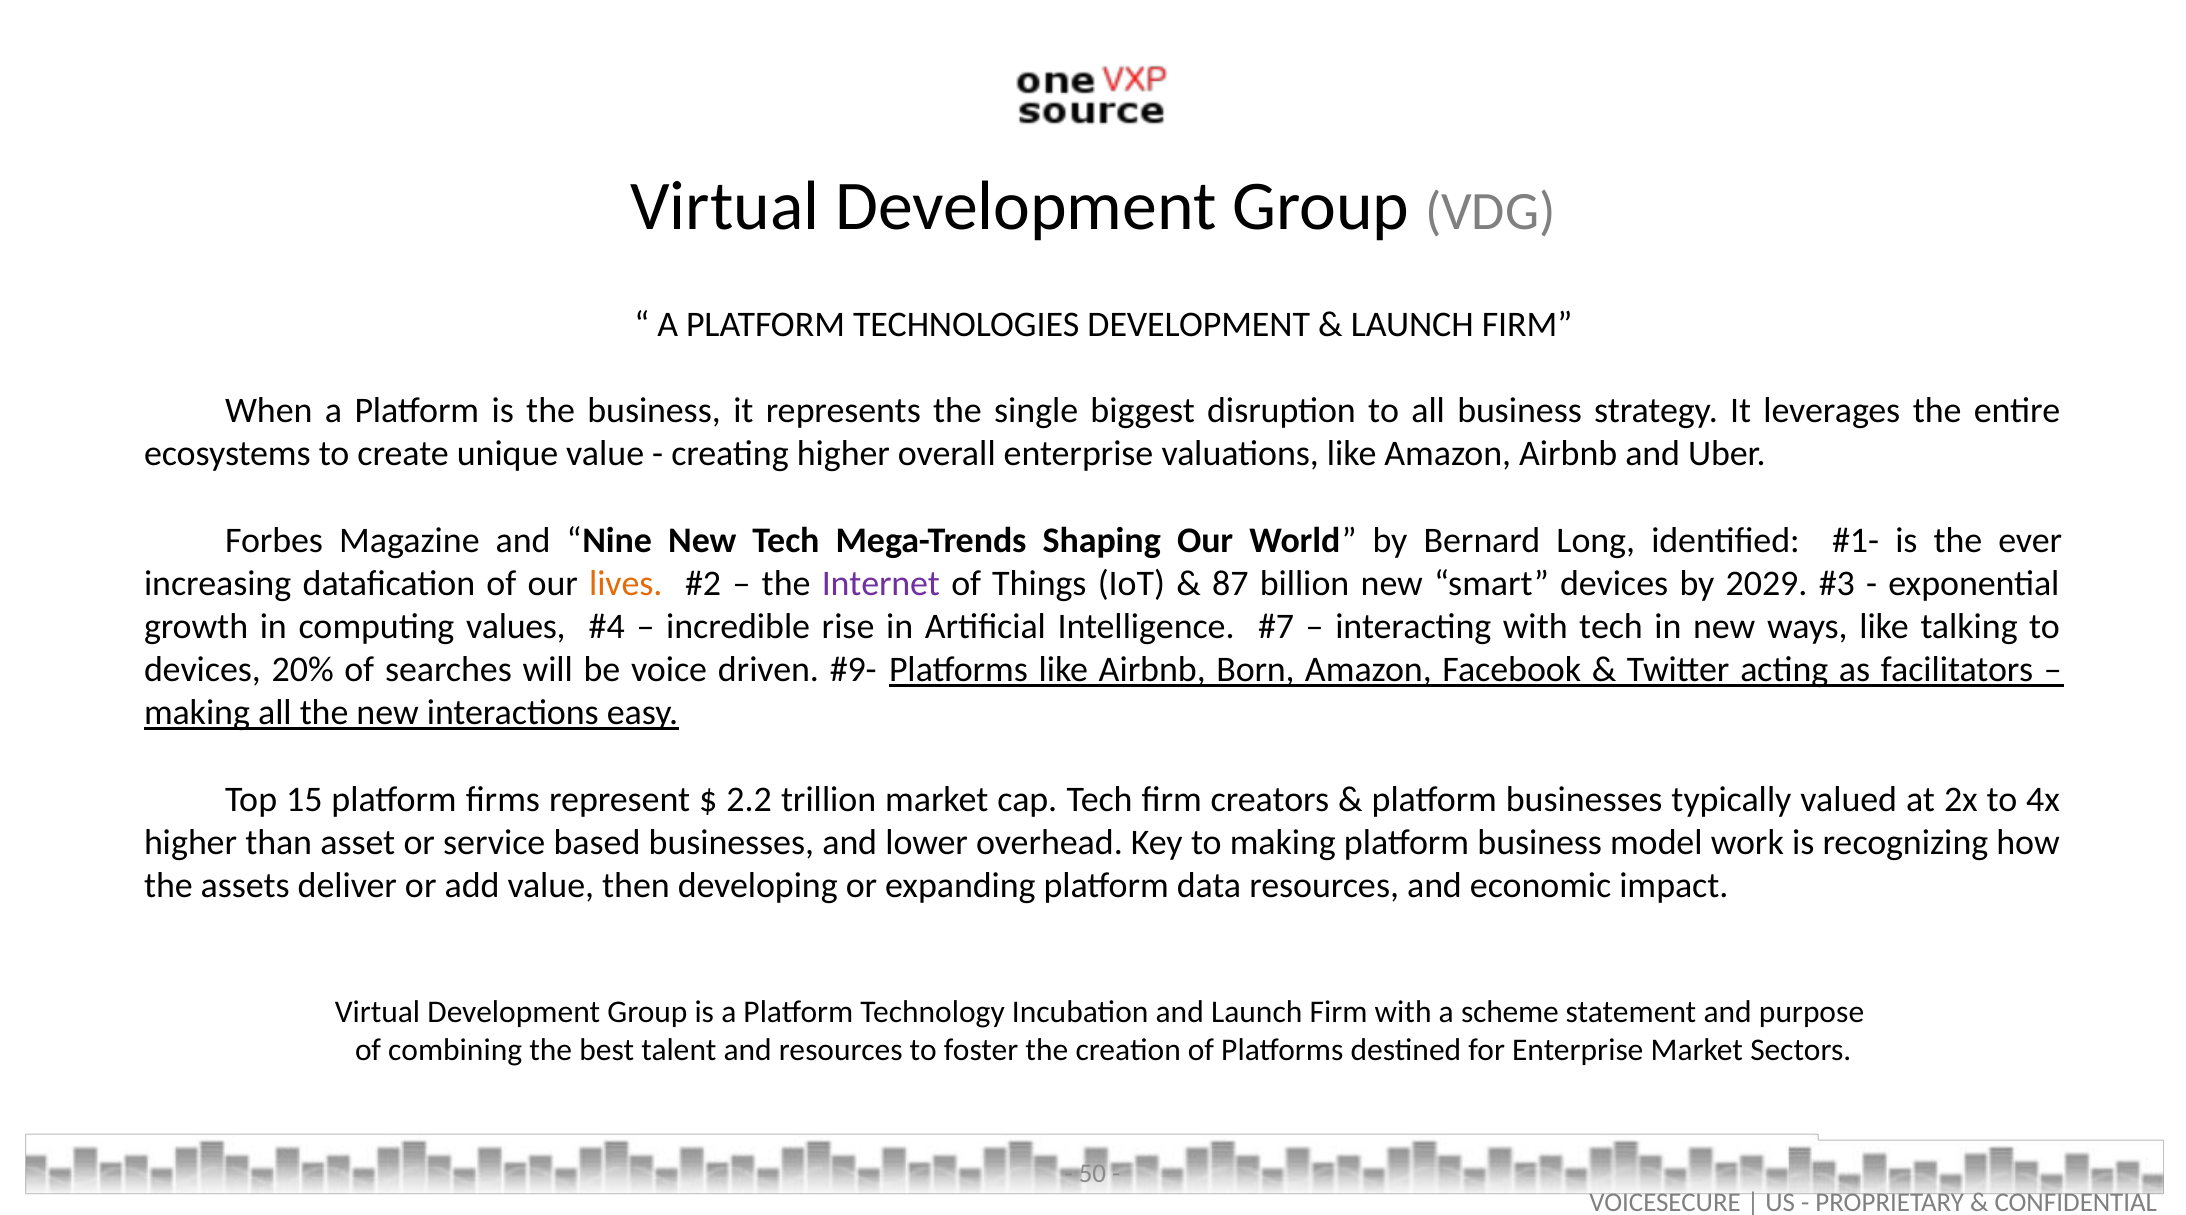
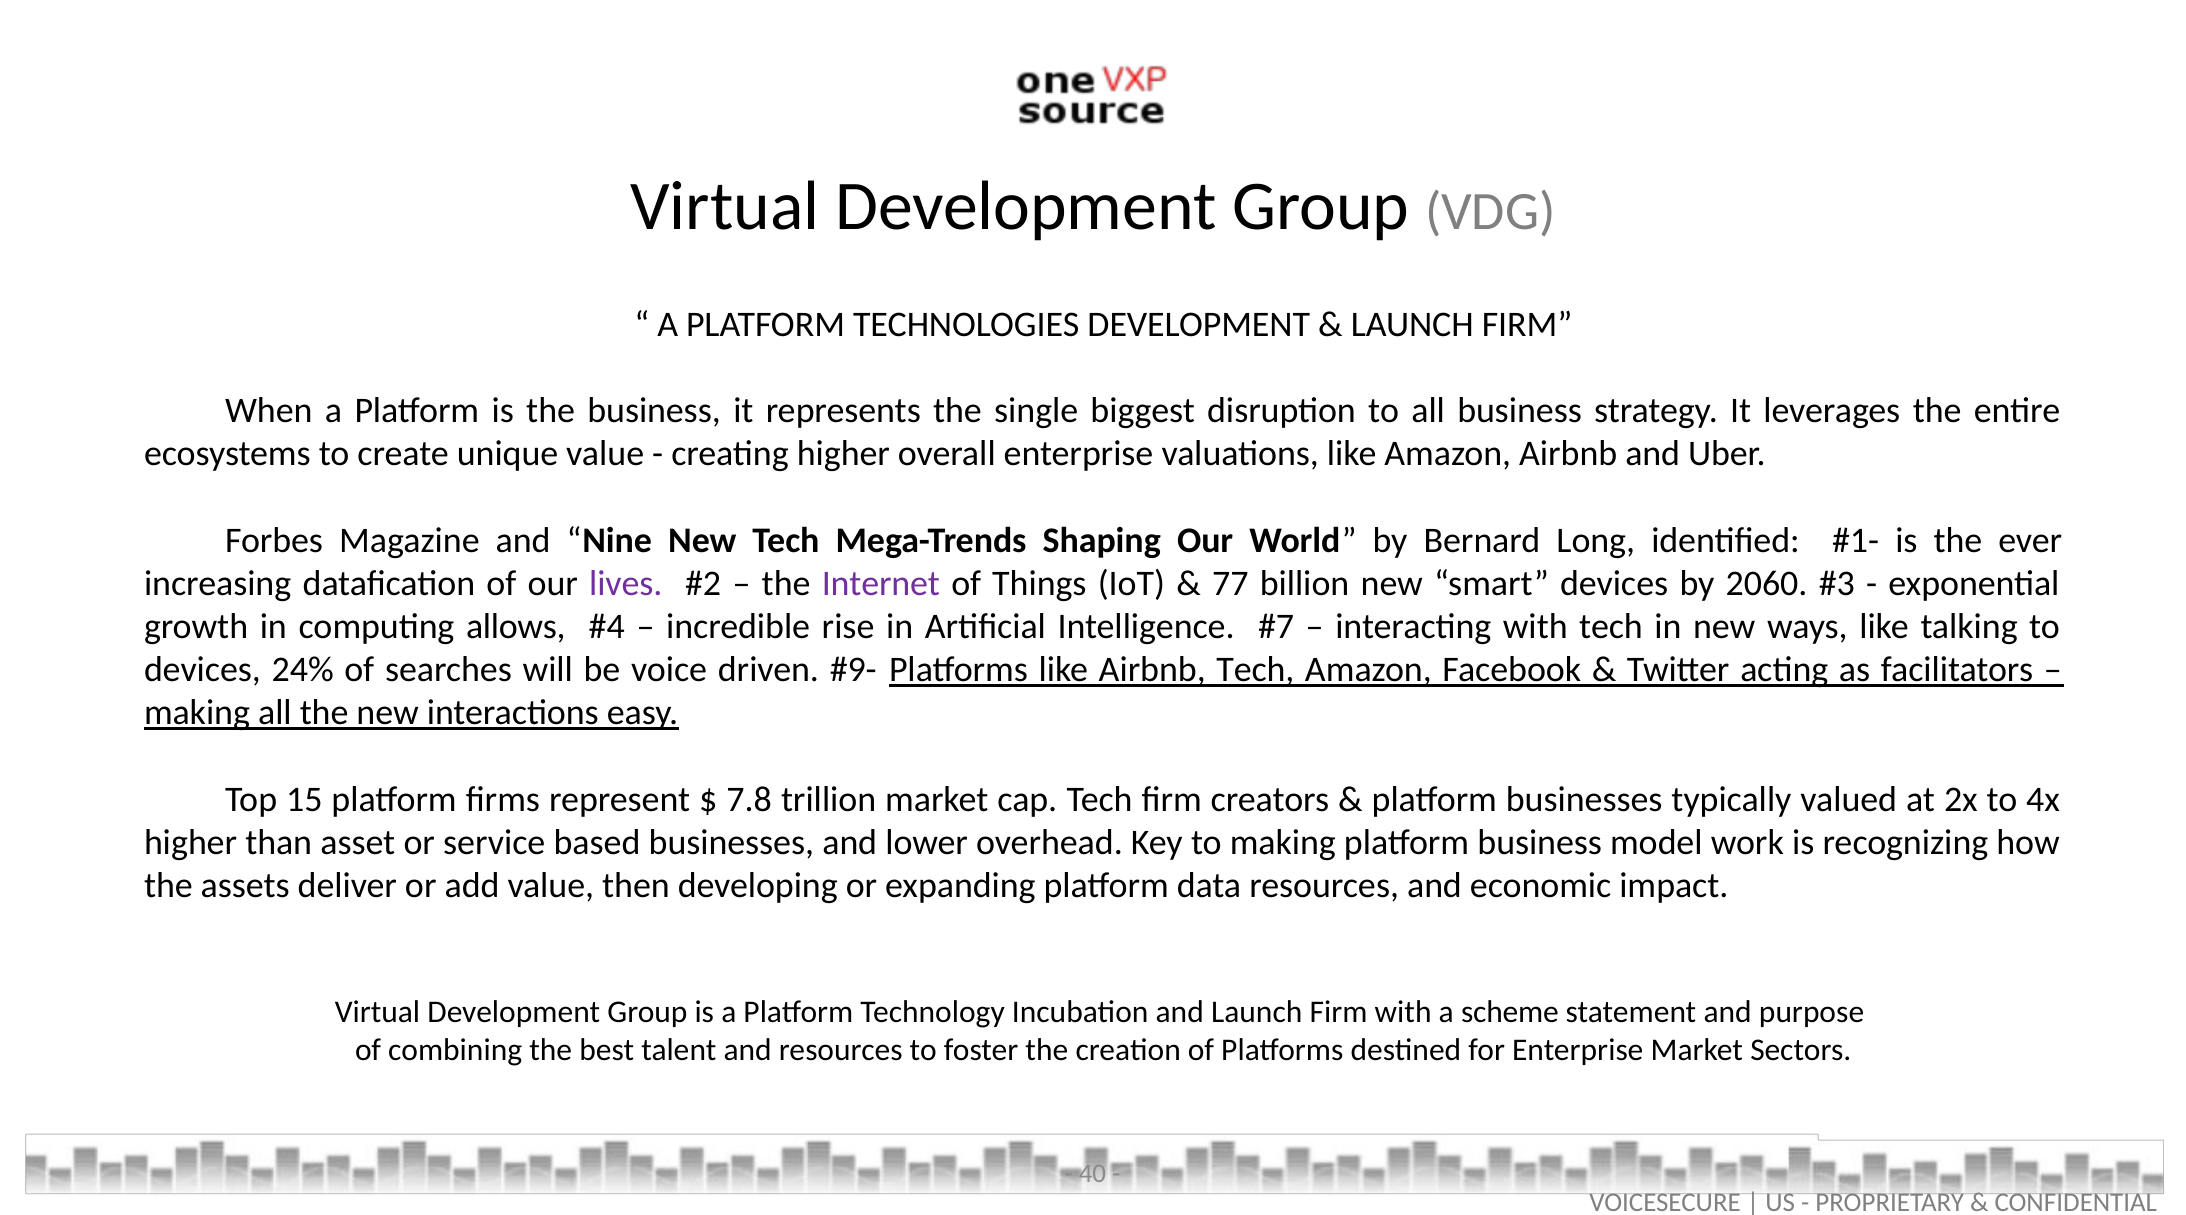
lives colour: orange -> purple
87: 87 -> 77
2029: 2029 -> 2060
values: values -> allows
20%: 20% -> 24%
Airbnb Born: Born -> Tech
2.2: 2.2 -> 7.8
50: 50 -> 40
